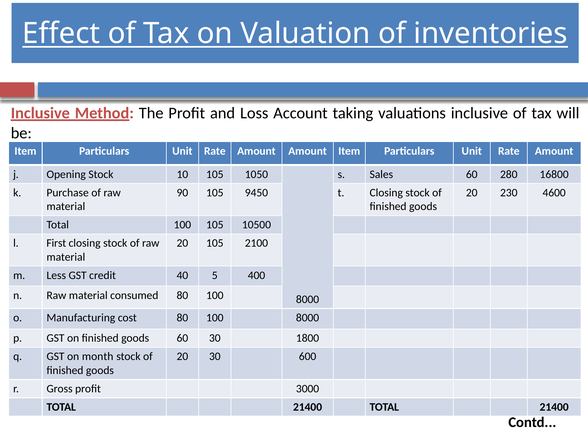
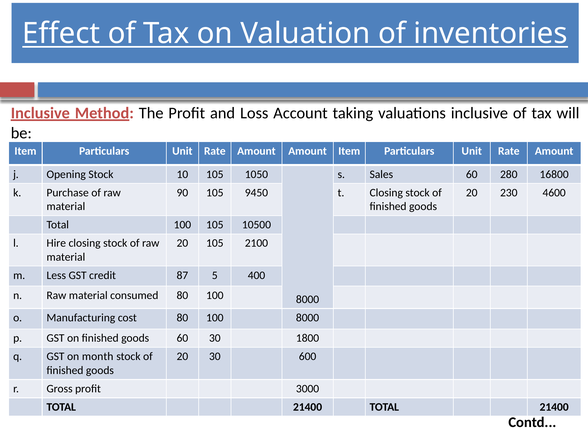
First: First -> Hire
40: 40 -> 87
